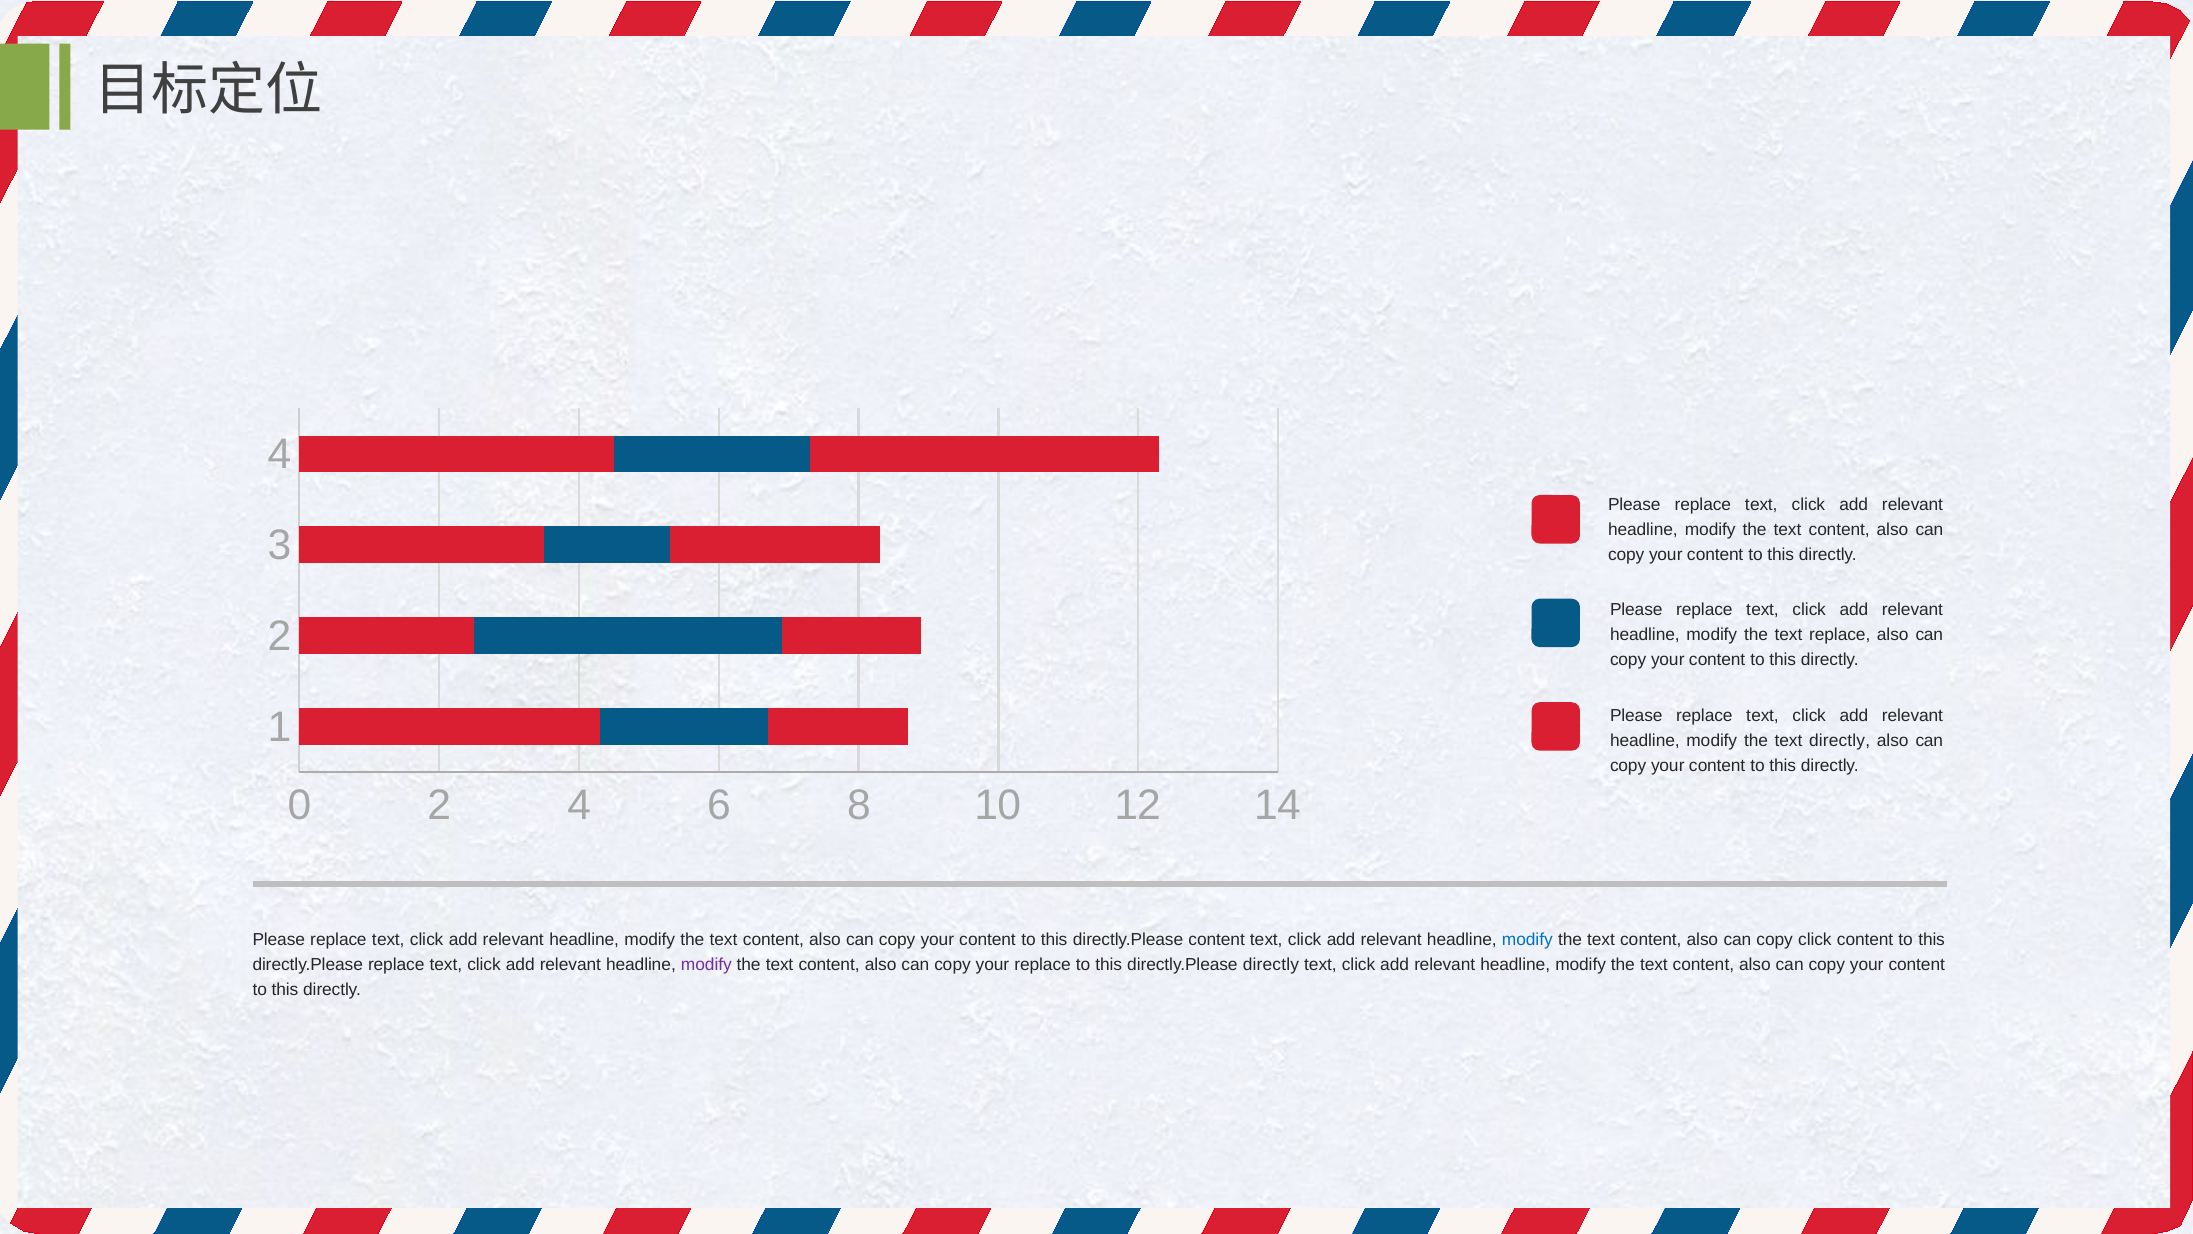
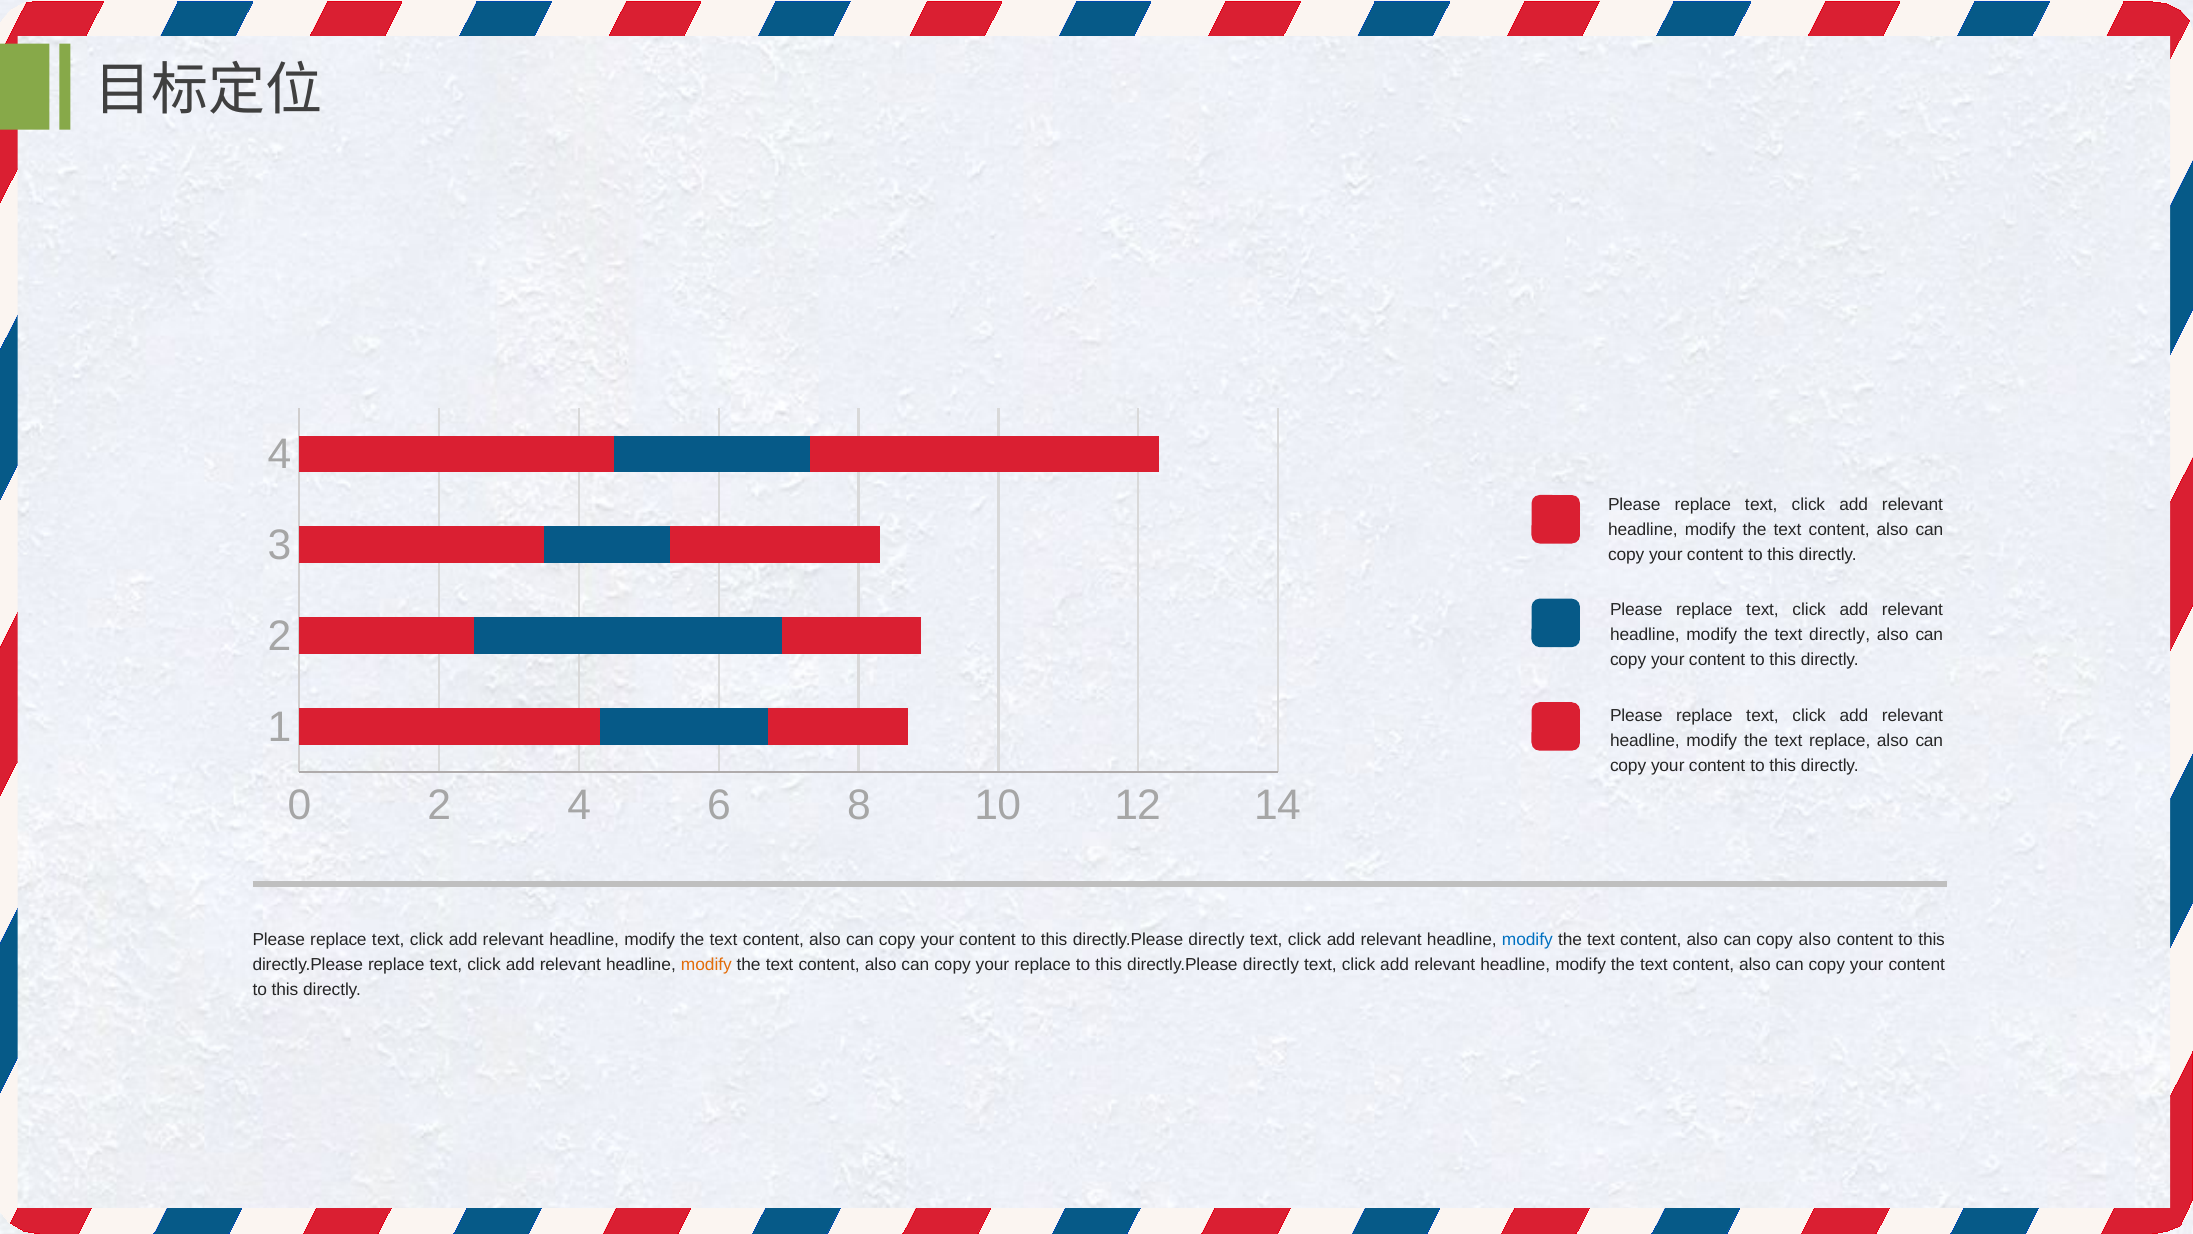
text replace: replace -> directly
text directly: directly -> replace
content at (1217, 940): content -> directly
copy click: click -> also
modify at (706, 965) colour: purple -> orange
